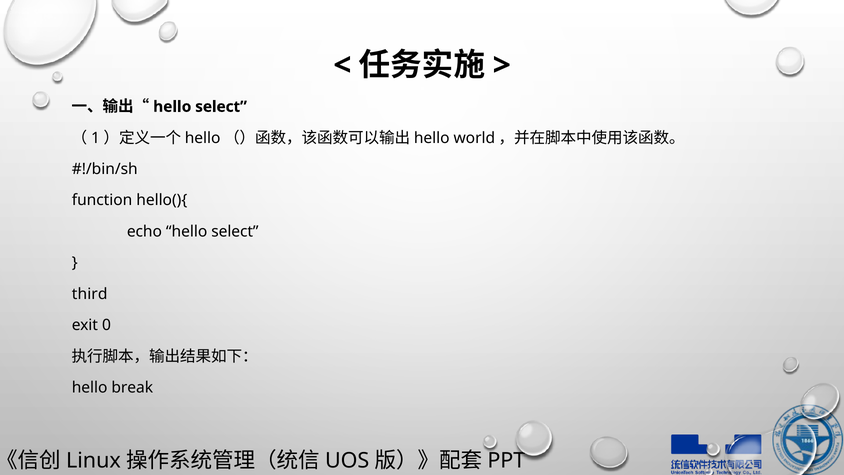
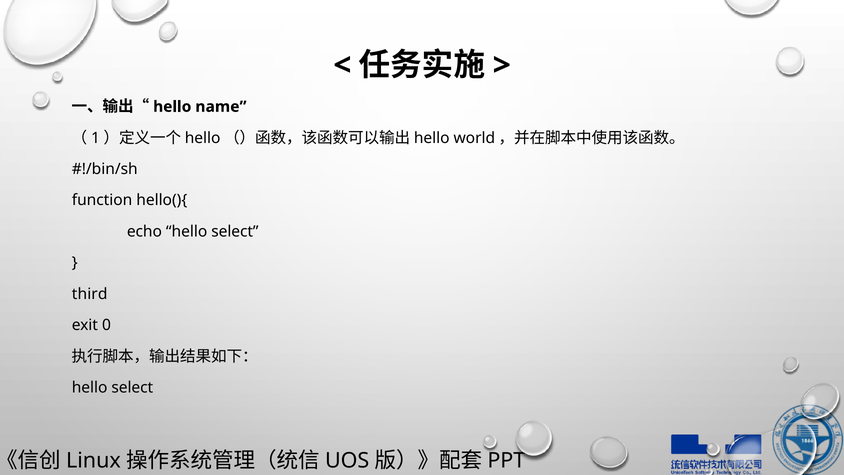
select at (221, 107): select -> name
break at (132, 387): break -> select
